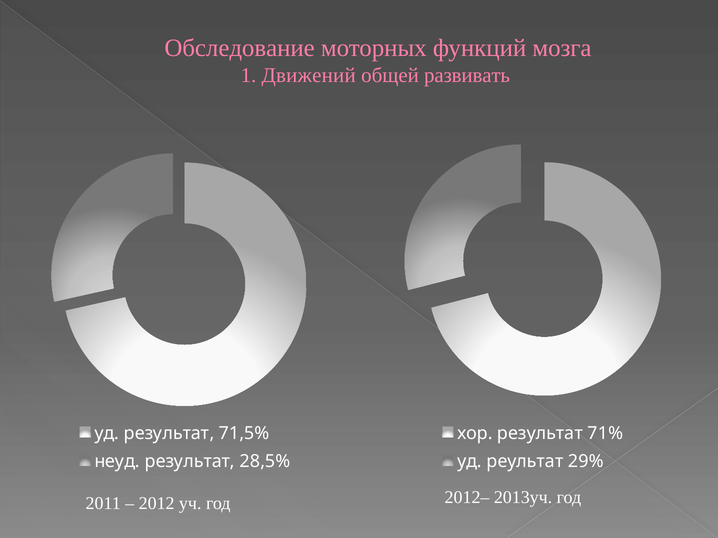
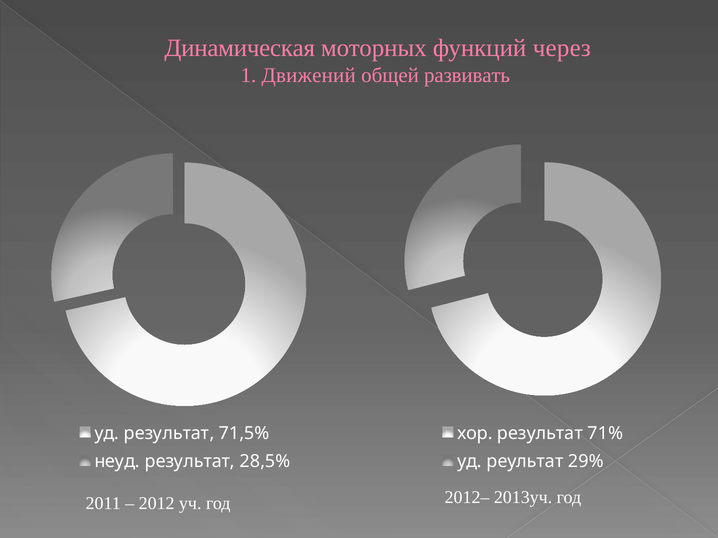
Обследование: Обследование -> Динамическая
мозга: мозга -> через
